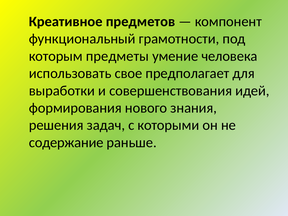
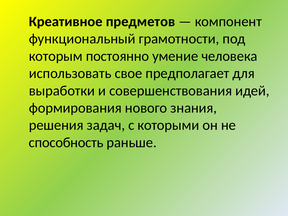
предметы: предметы -> постоянно
содержание: содержание -> способность
